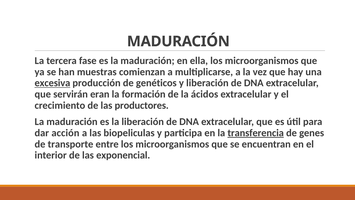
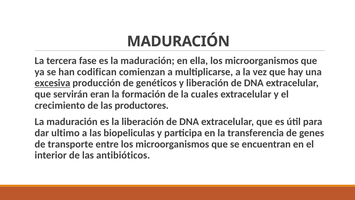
muestras: muestras -> codifican
ácidos: ácidos -> cuales
acción: acción -> ultimo
transferencia underline: present -> none
exponencial: exponencial -> antibióticos
